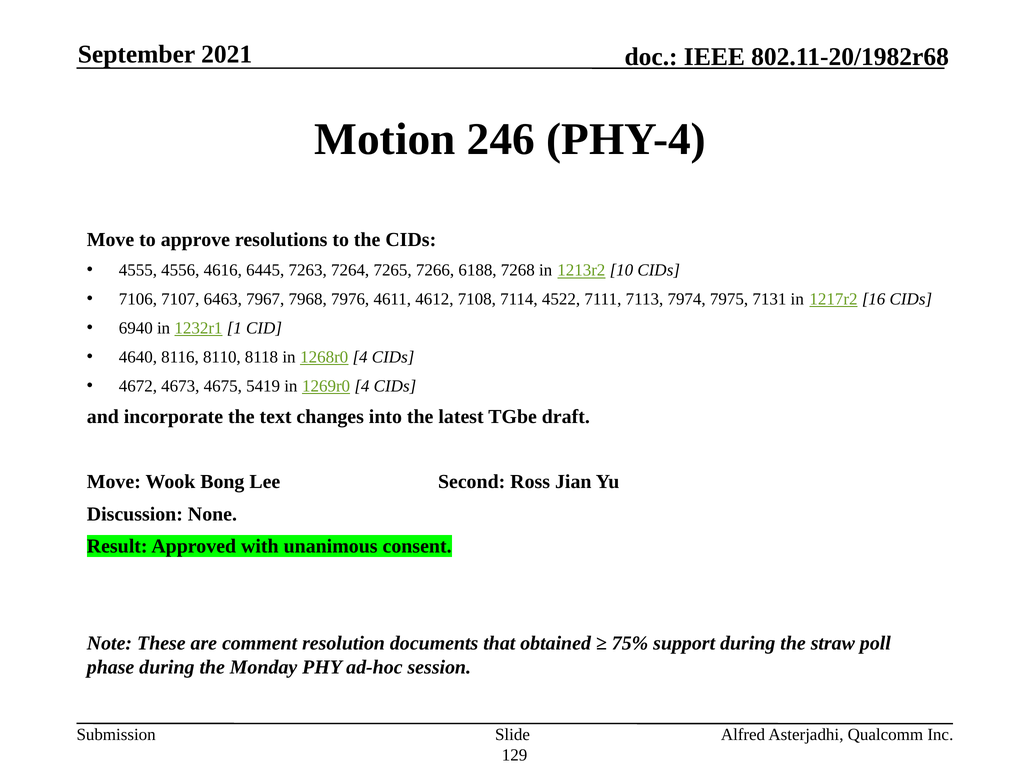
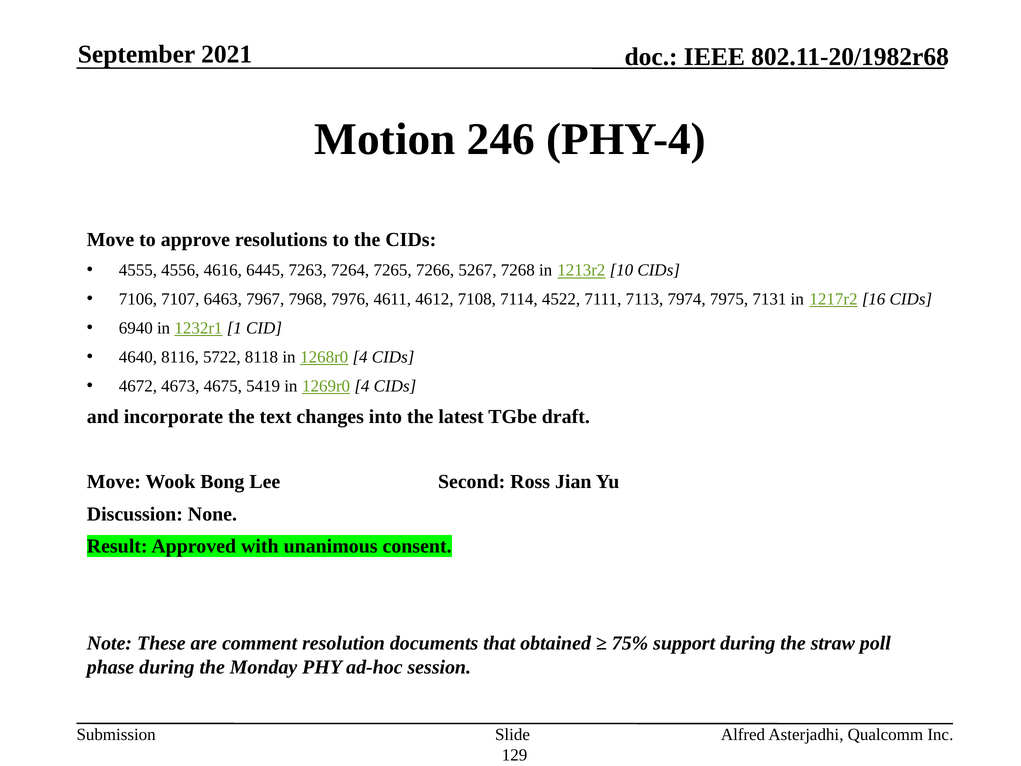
6188: 6188 -> 5267
8110: 8110 -> 5722
